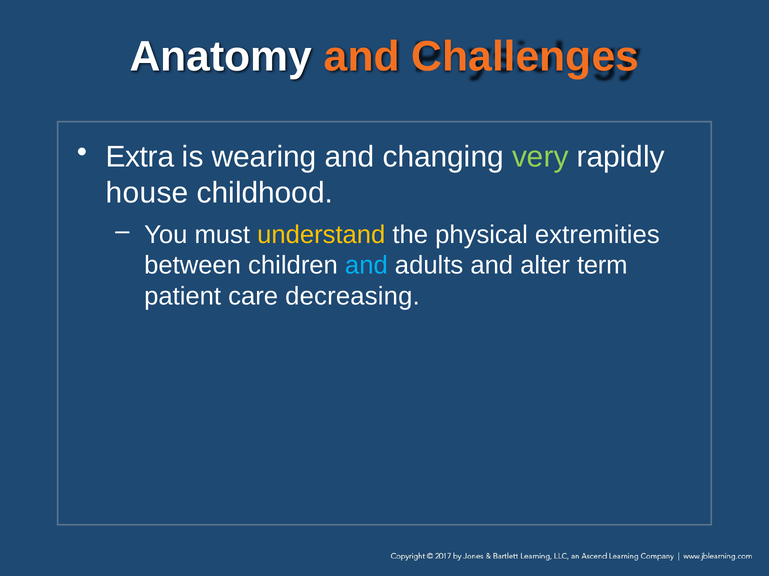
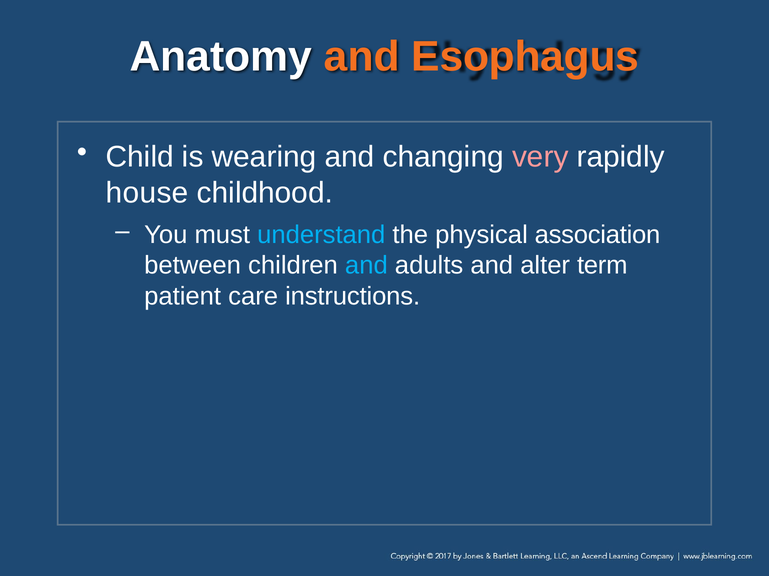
Challenges: Challenges -> Esophagus
Extra: Extra -> Child
very colour: light green -> pink
understand colour: yellow -> light blue
extremities: extremities -> association
decreasing: decreasing -> instructions
